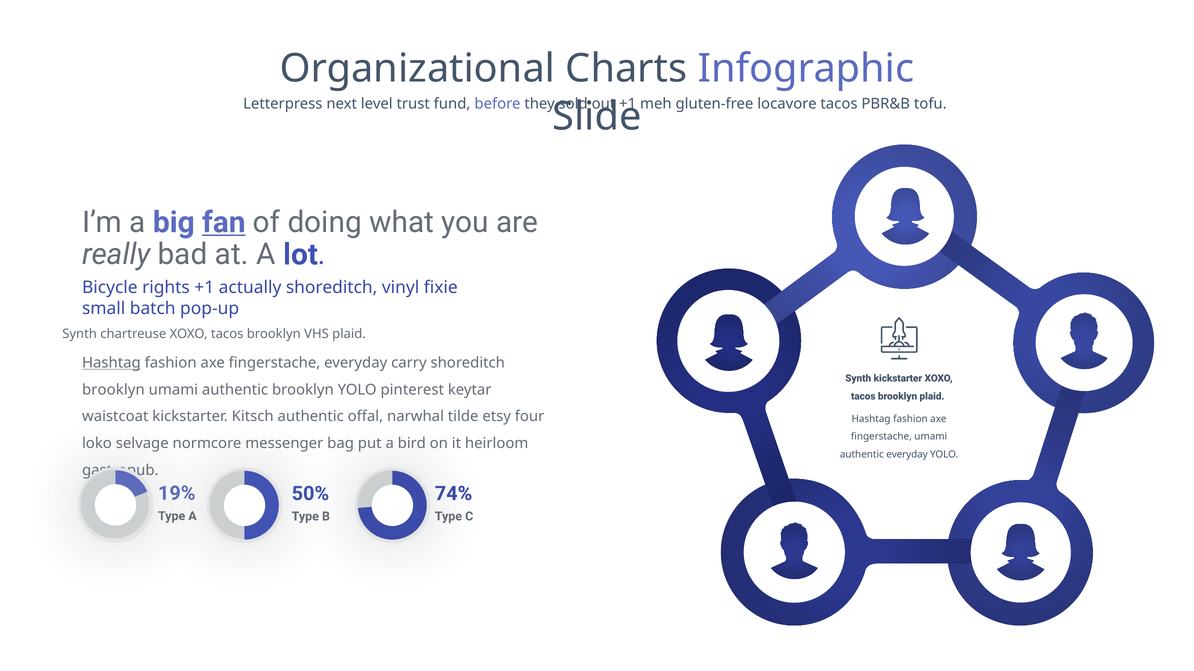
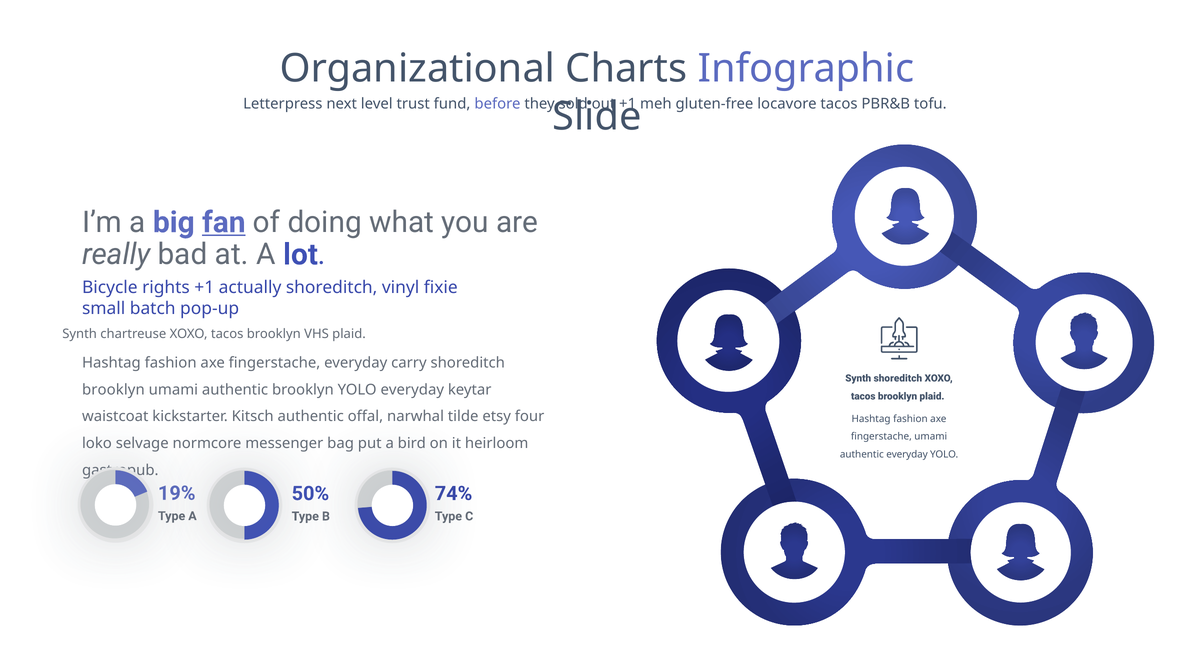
Hashtag at (111, 363) underline: present -> none
Synth kickstarter: kickstarter -> shoreditch
YOLO pinterest: pinterest -> everyday
